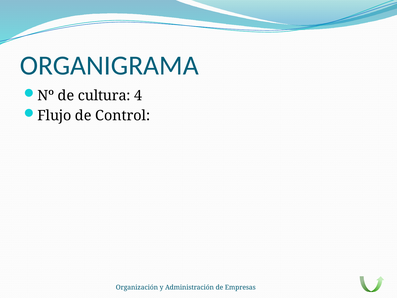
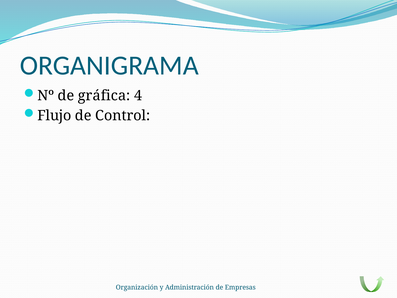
cultura: cultura -> gráfica
